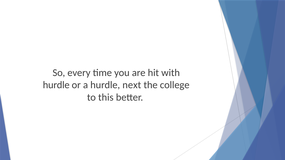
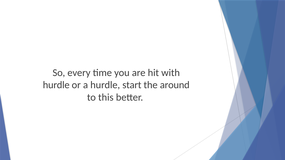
next: next -> start
college: college -> around
